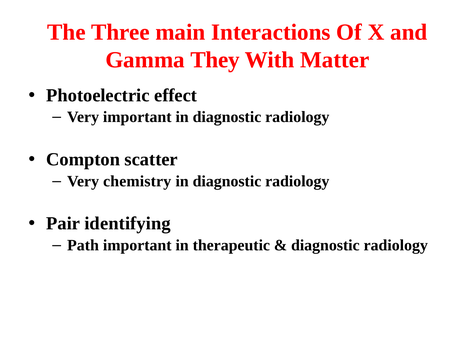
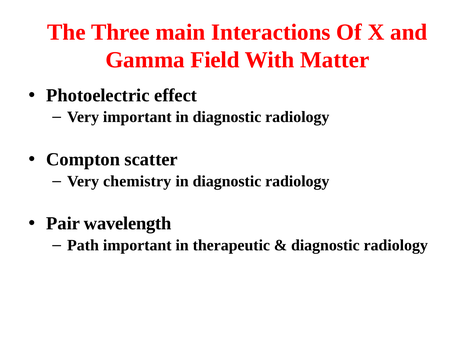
They: They -> Field
identifying: identifying -> wavelength
